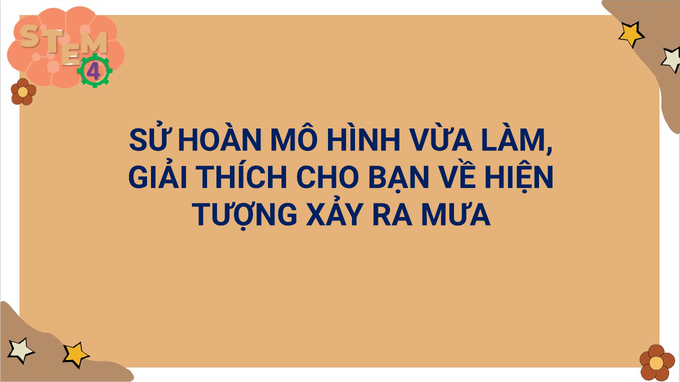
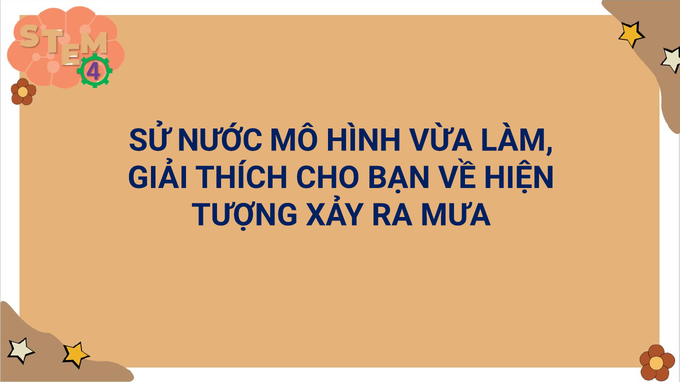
HOÀN: HOÀN -> NƯỚC
